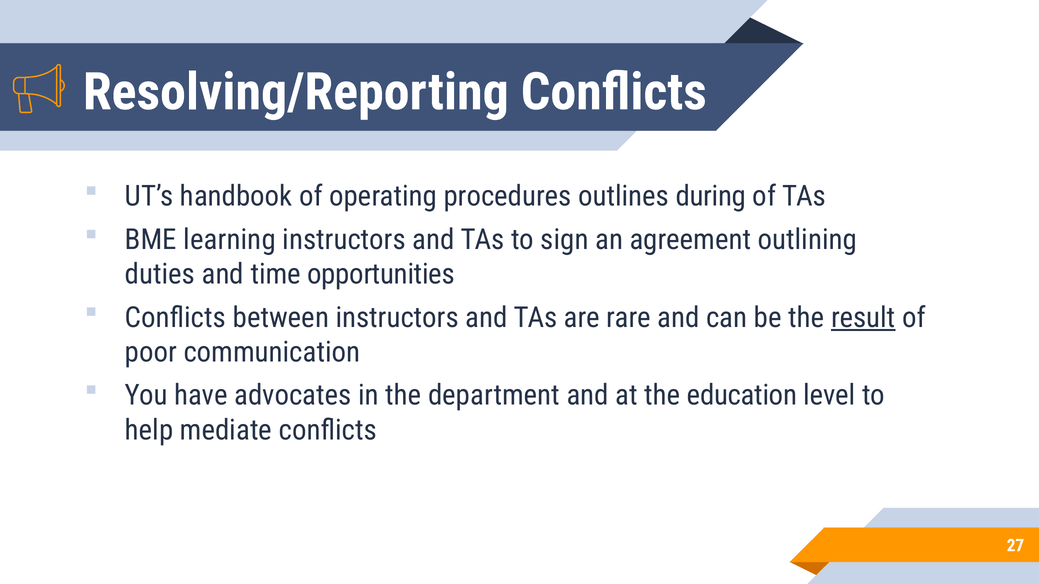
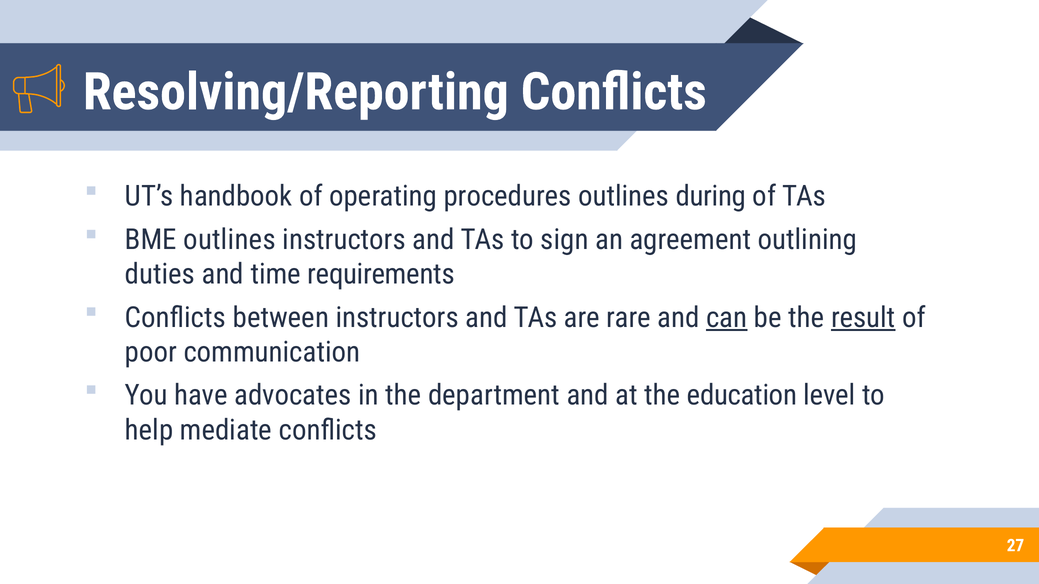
BME learning: learning -> outlines
opportunities: opportunities -> requirements
can underline: none -> present
